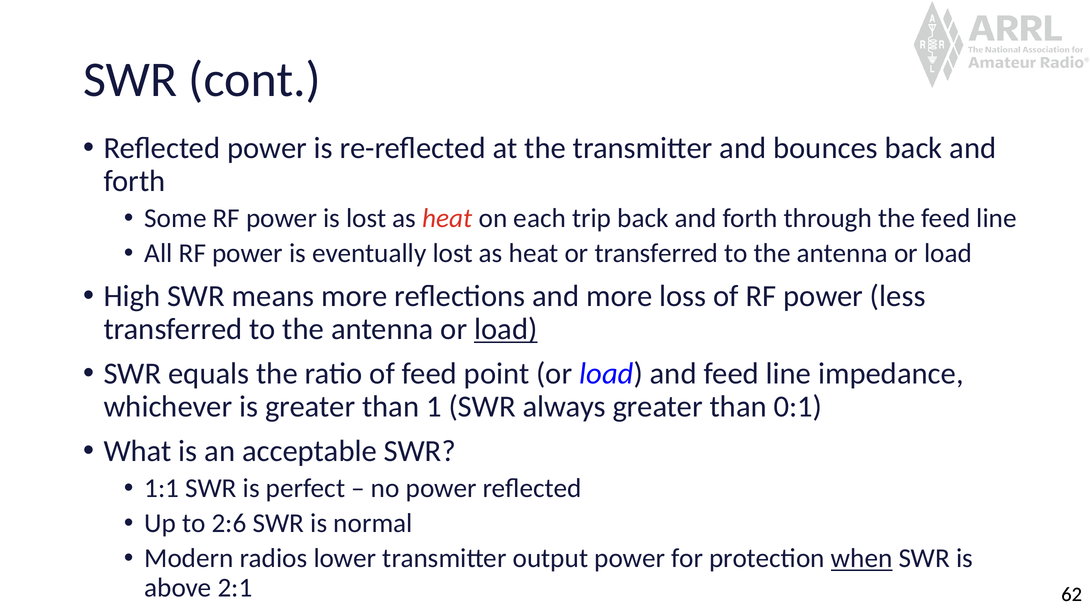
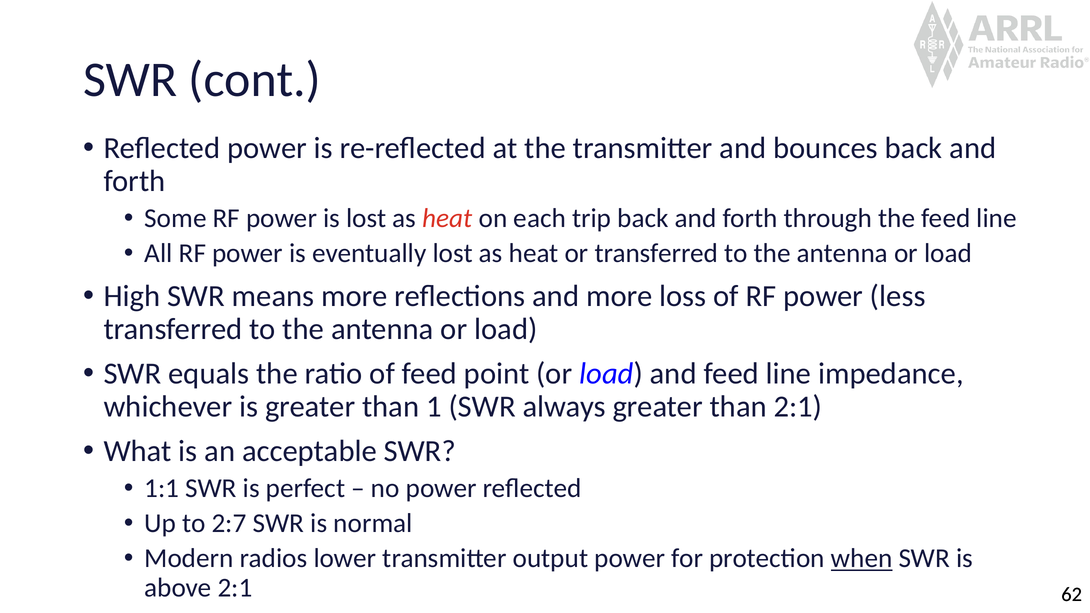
load at (506, 329) underline: present -> none
than 0:1: 0:1 -> 2:1
2:6: 2:6 -> 2:7
